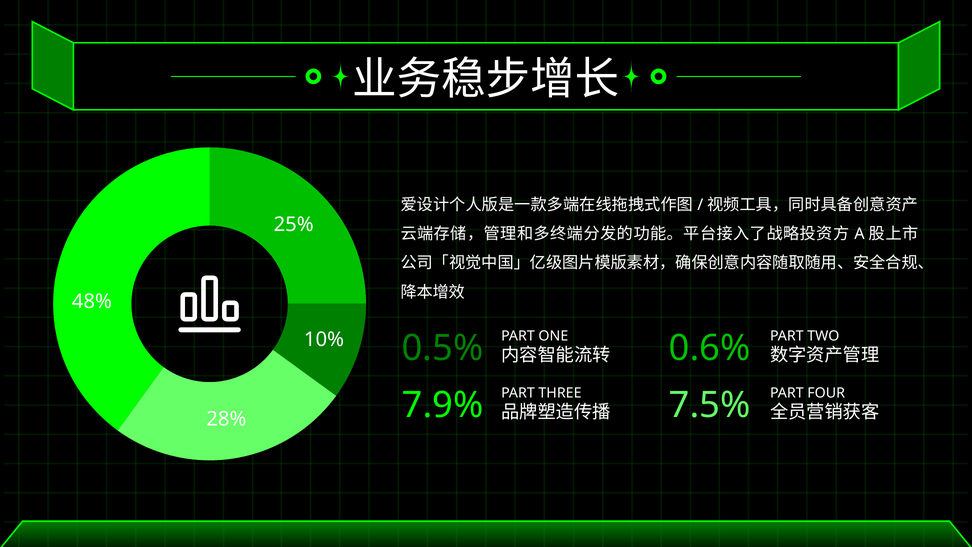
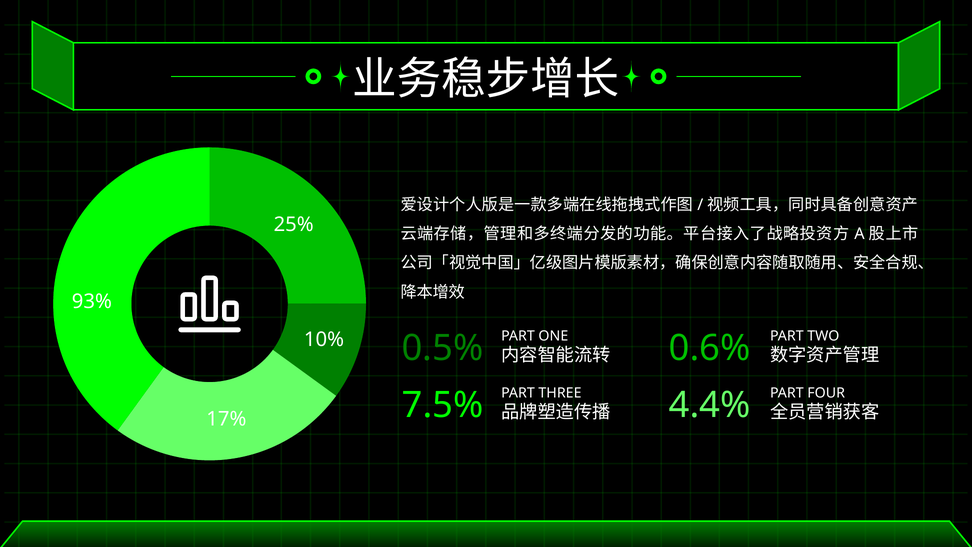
48%: 48% -> 93%
7.9%: 7.9% -> 7.5%
7.5%: 7.5% -> 4.4%
28%: 28% -> 17%
